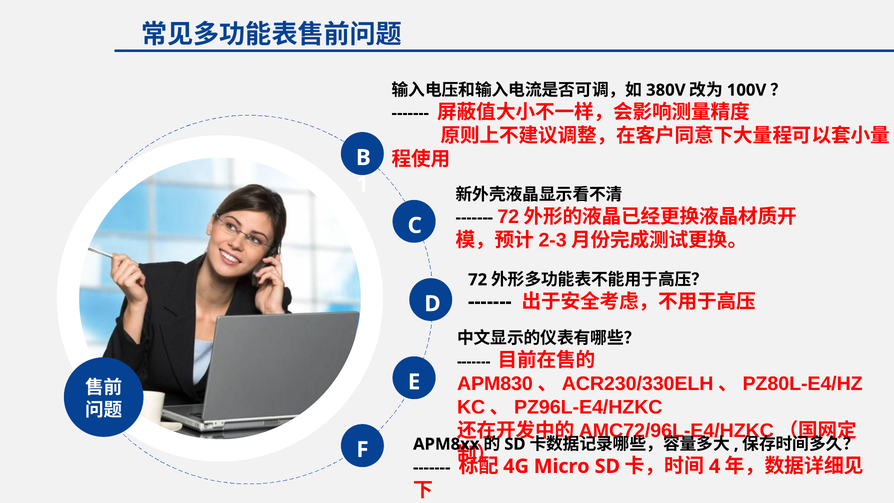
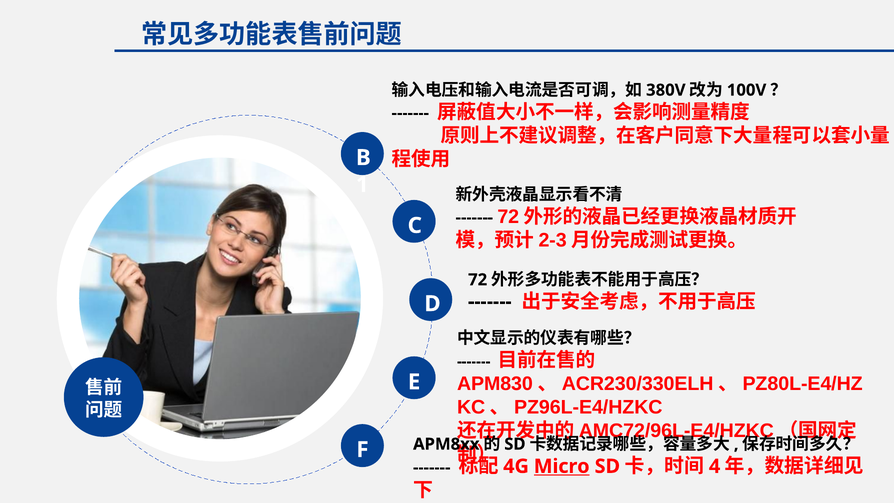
Micro underline: none -> present
